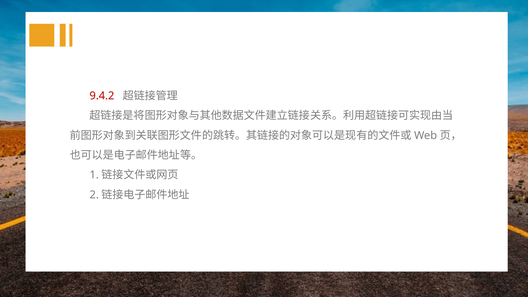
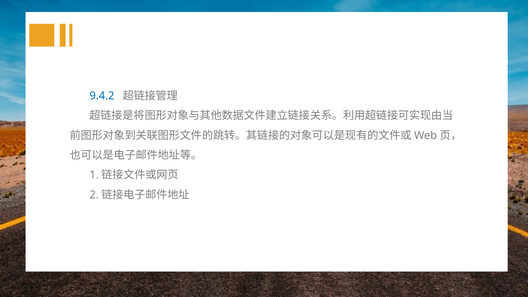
9.4.2 colour: red -> blue
